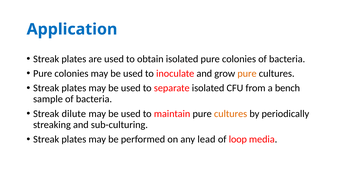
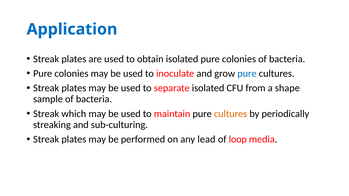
pure at (247, 74) colour: orange -> blue
bench: bench -> shape
dilute: dilute -> which
